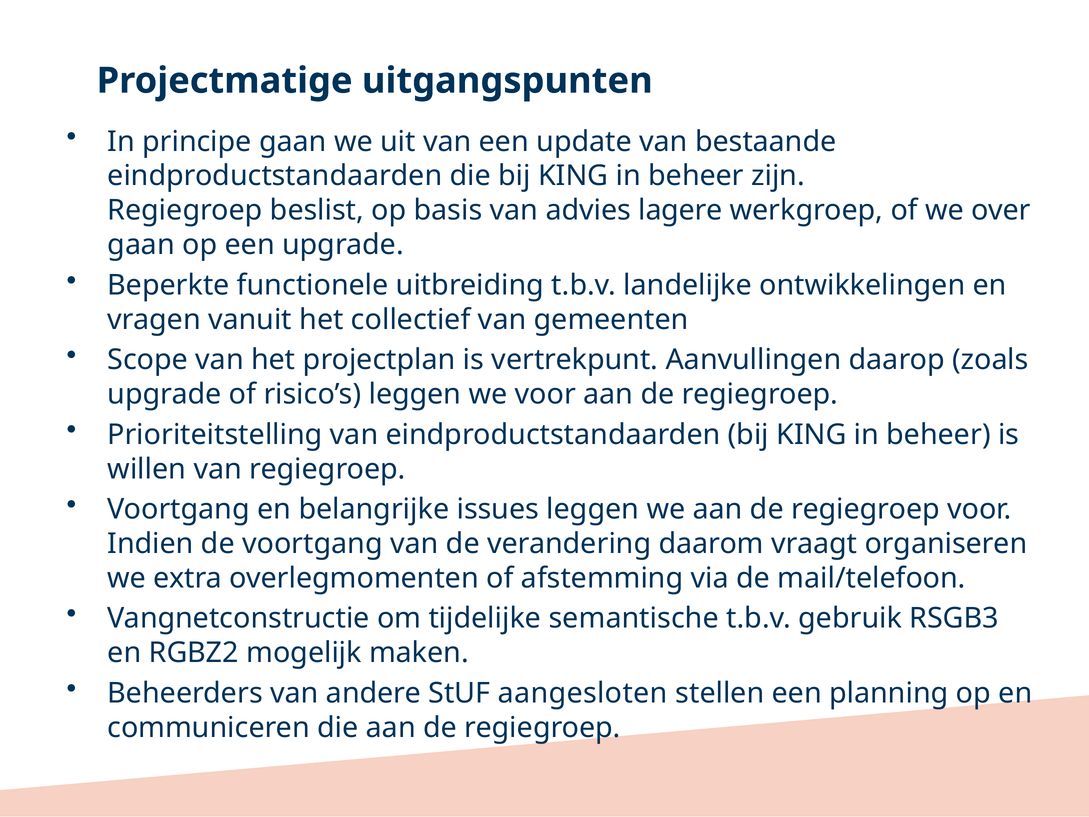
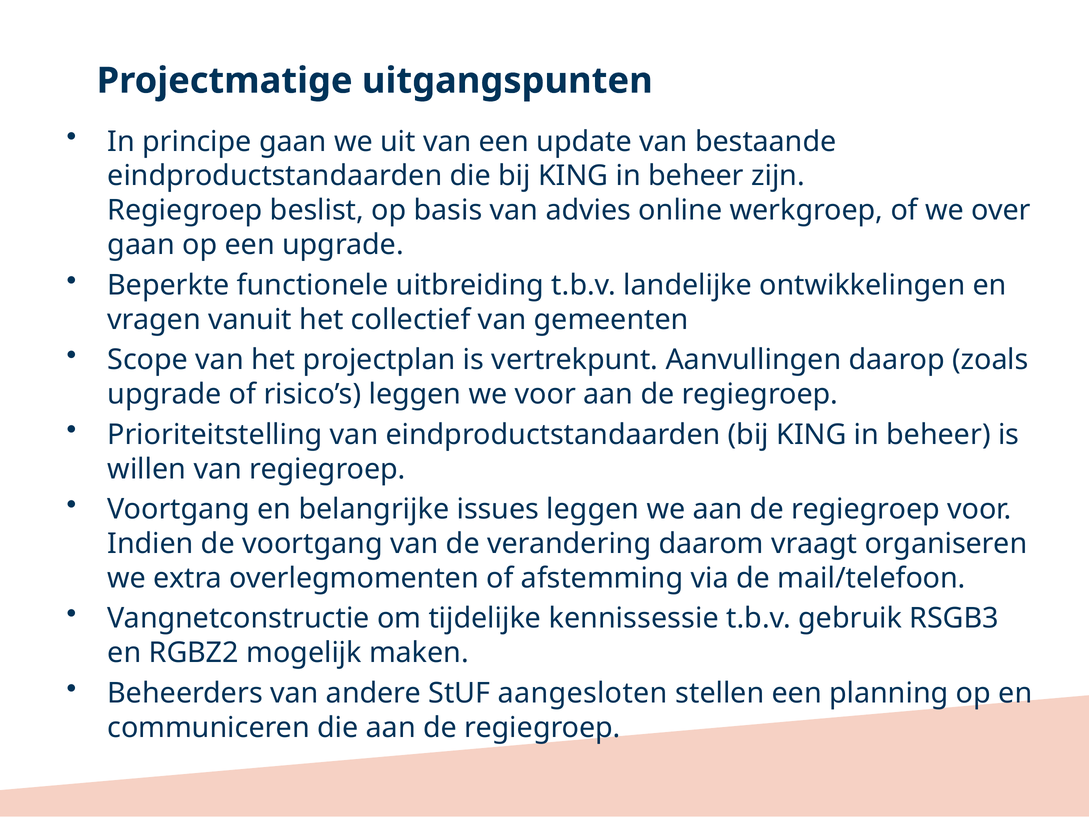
lagere: lagere -> online
semantische: semantische -> kennissessie
